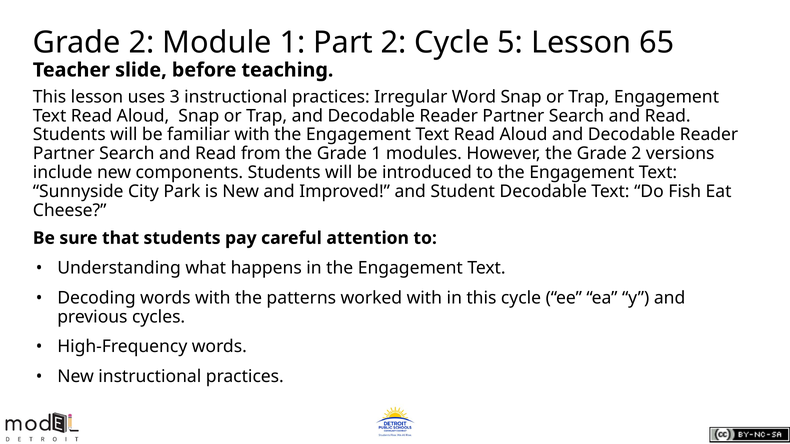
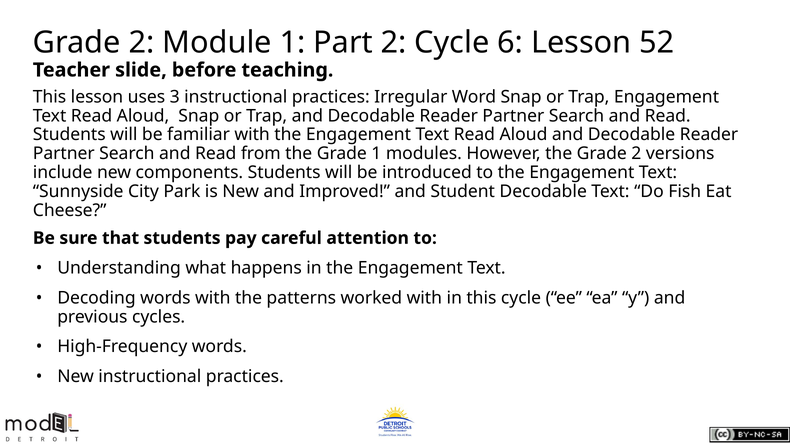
5: 5 -> 6
65: 65 -> 52
